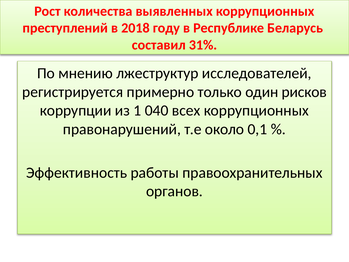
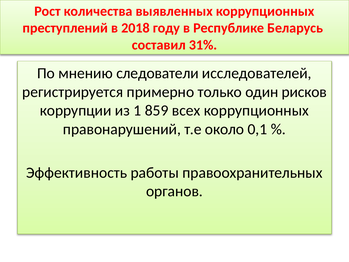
лжеструктур: лжеструктур -> следователи
040: 040 -> 859
